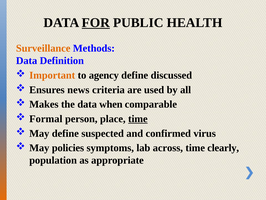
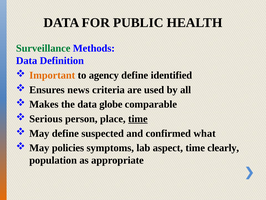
FOR underline: present -> none
Surveillance colour: orange -> green
discussed: discussed -> identified
when: when -> globe
Formal: Formal -> Serious
virus: virus -> what
across: across -> aspect
